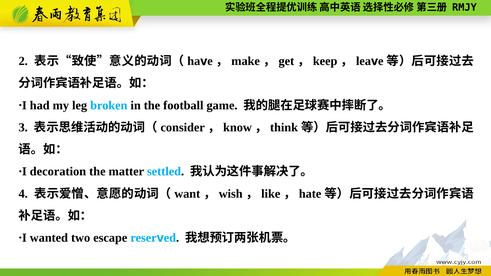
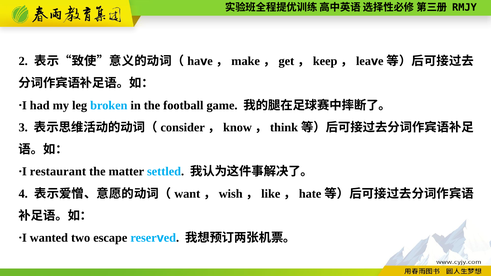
decoration: decoration -> restaurant
